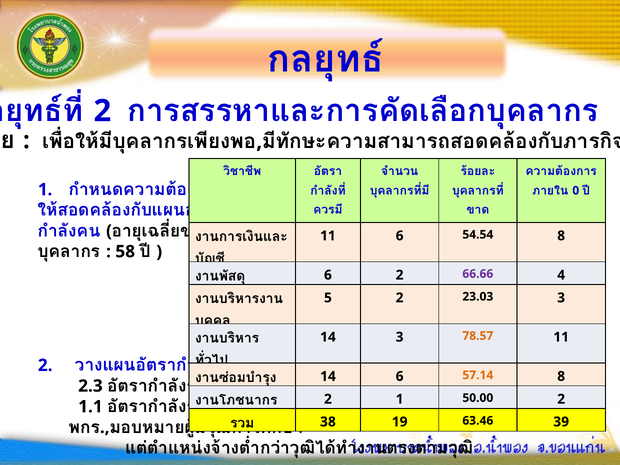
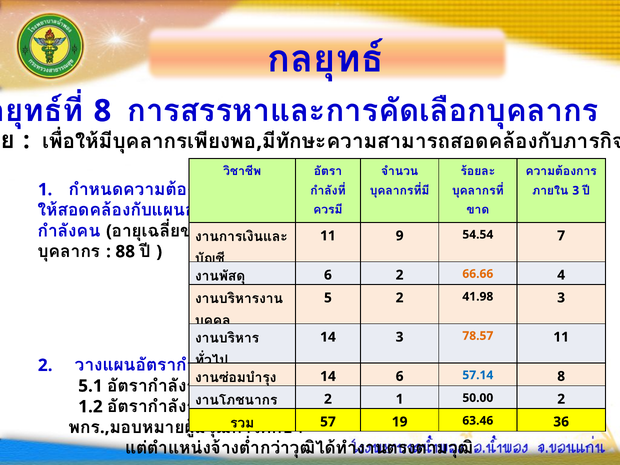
2 at (102, 111): 2 -> 8
0 at (576, 191): 0 -> 3
11 6: 6 -> 9
54.54 8: 8 -> 7
58: 58 -> 88
66.66 colour: purple -> orange
23.03: 23.03 -> 41.98
57.14 colour: orange -> blue
2.3: 2.3 -> 5.1
1.1: 1.1 -> 1.2
38: 38 -> 57
39: 39 -> 36
